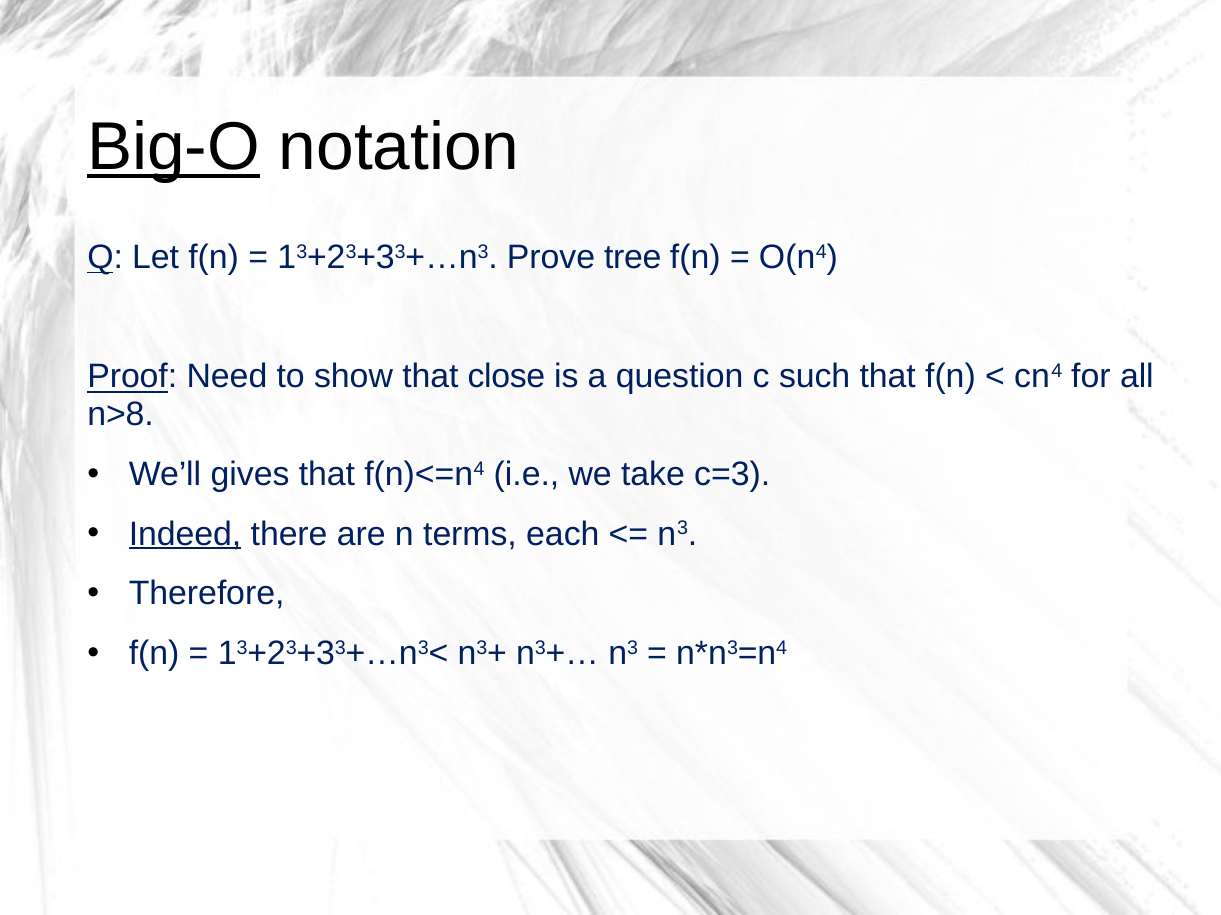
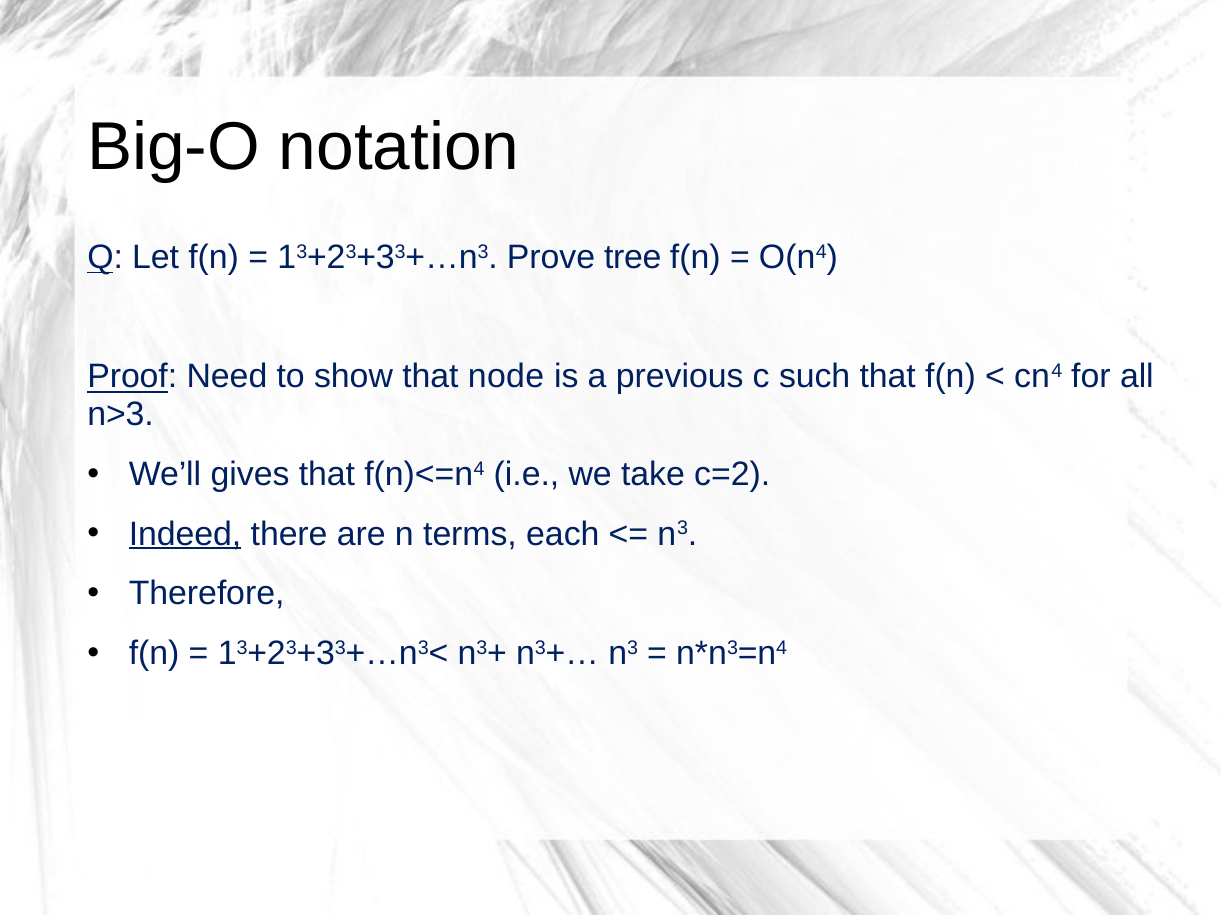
Big-O underline: present -> none
close: close -> node
question: question -> previous
n>8: n>8 -> n>3
c=3: c=3 -> c=2
